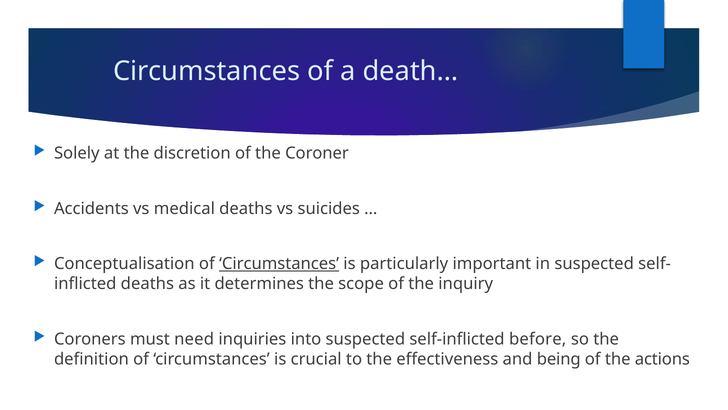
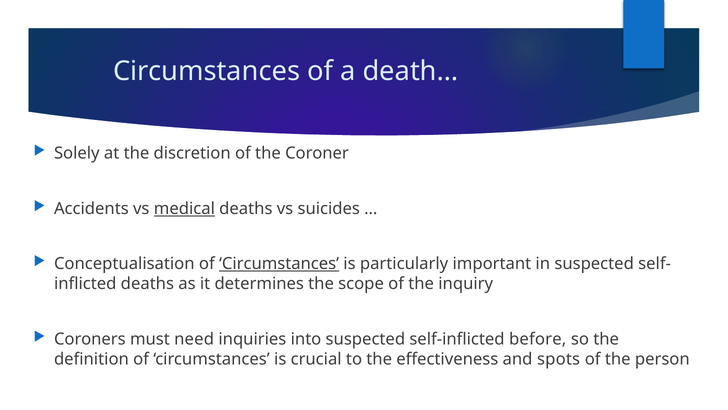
medical underline: none -> present
being: being -> spots
actions: actions -> person
